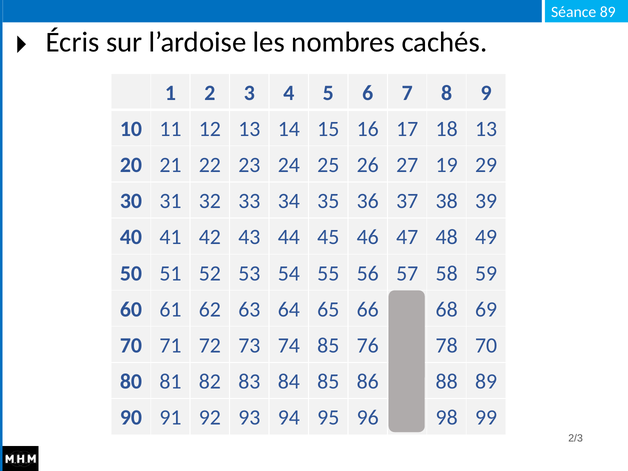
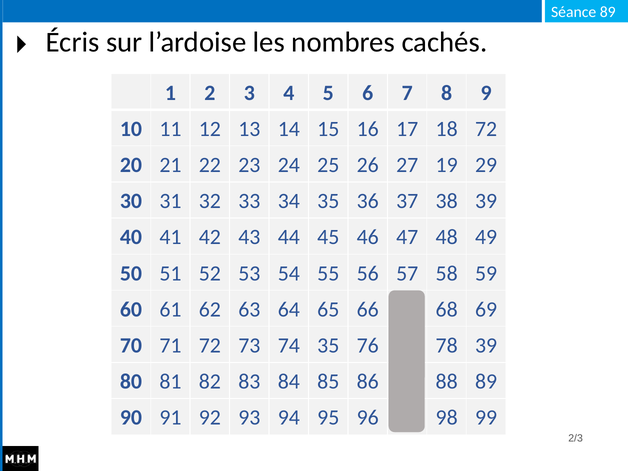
18 13: 13 -> 72
74 85: 85 -> 35
78 70: 70 -> 39
